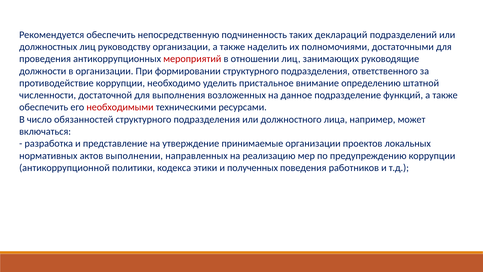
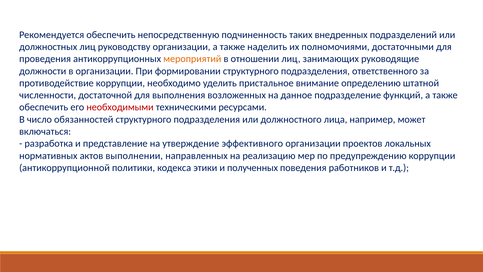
деклараций: деклараций -> внедренных
мероприятий colour: red -> orange
принимаемые: принимаемые -> эффективного
